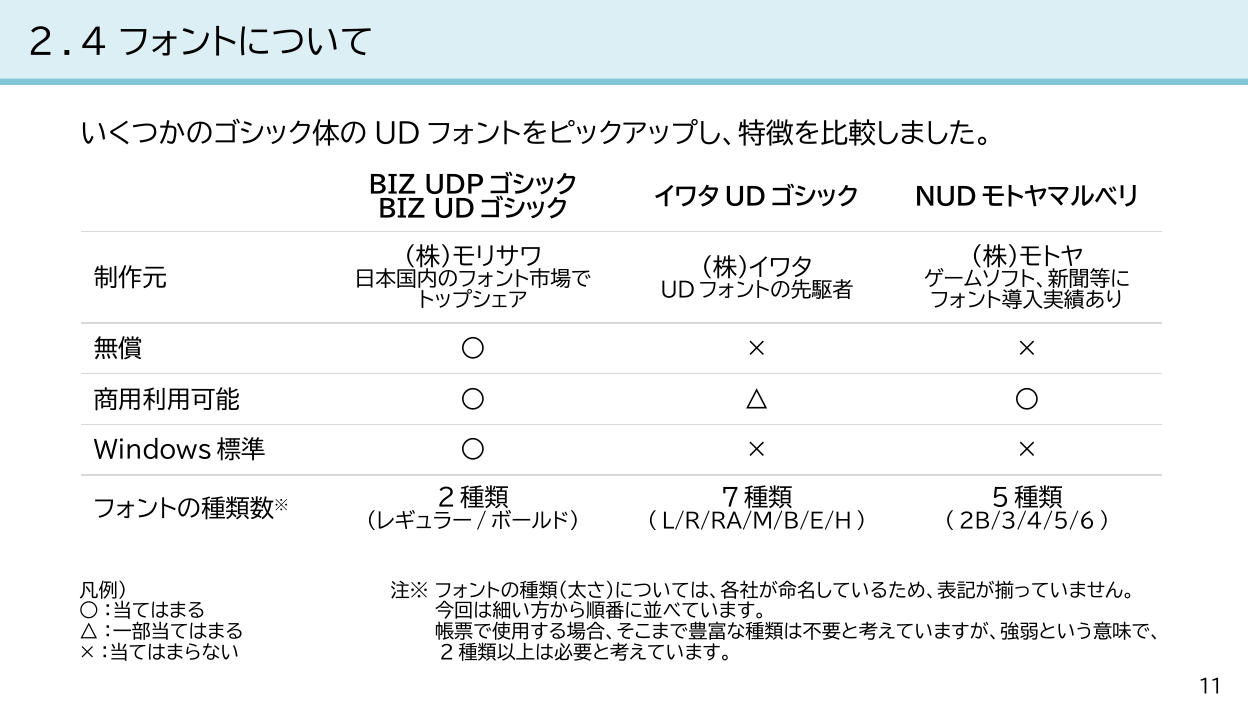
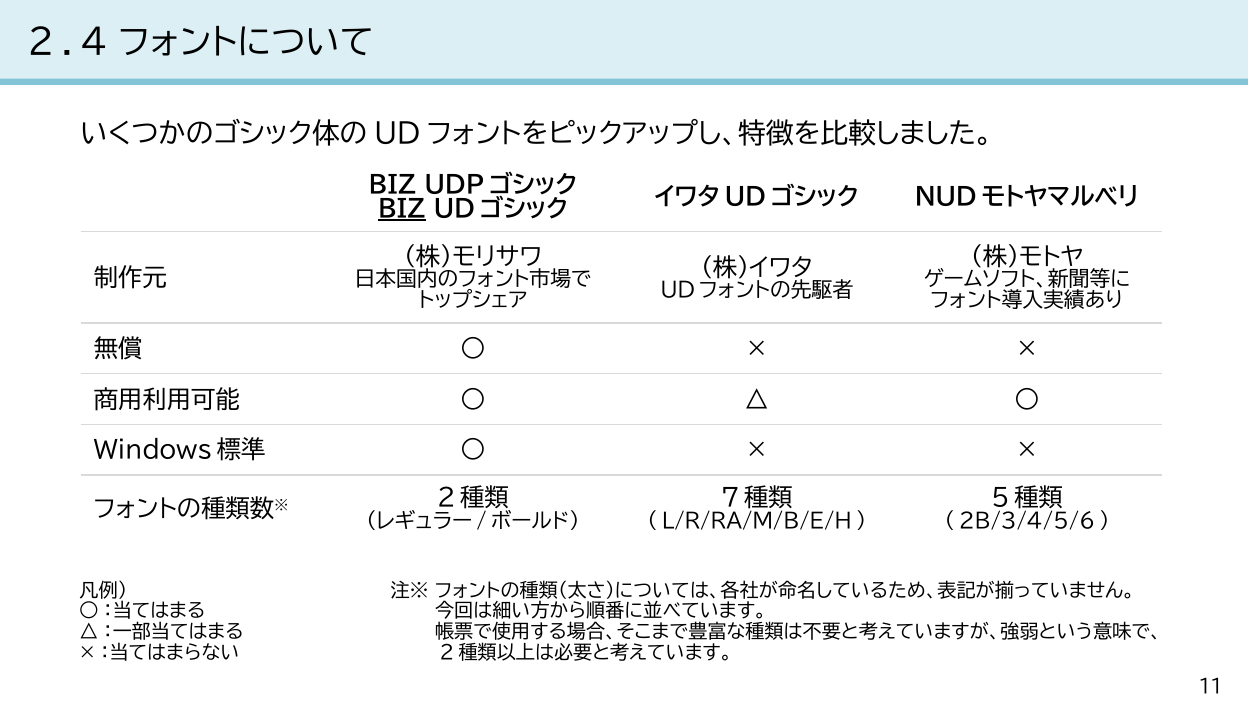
BIZ at (402, 209) underline: none -> present
